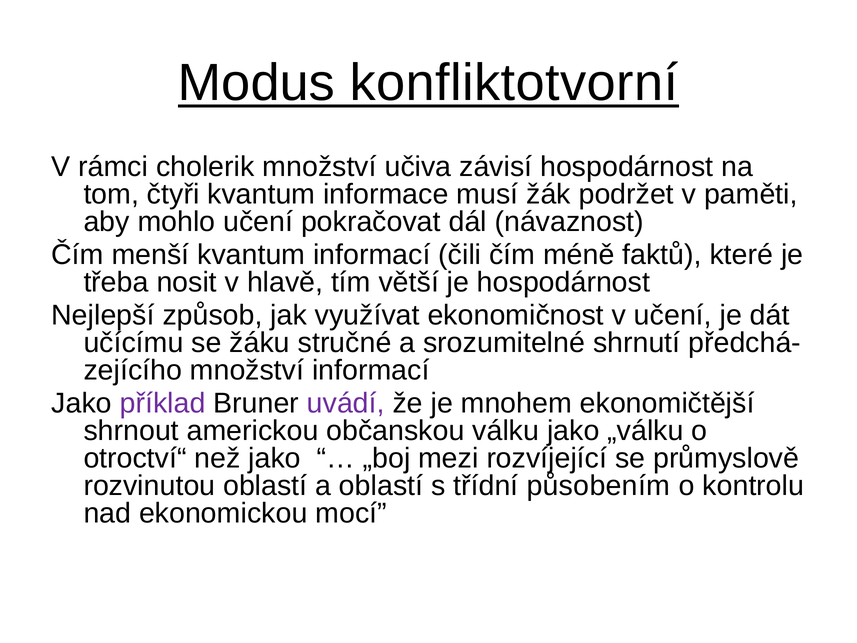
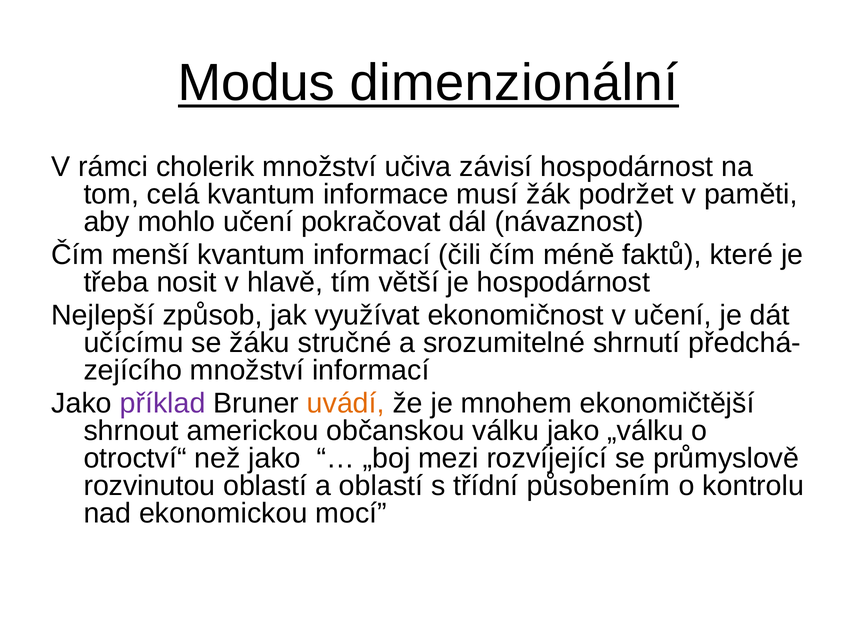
konfliktotvorní: konfliktotvorní -> dimenzionální
čtyři: čtyři -> celá
uvádí colour: purple -> orange
